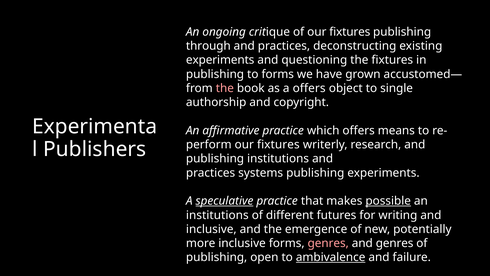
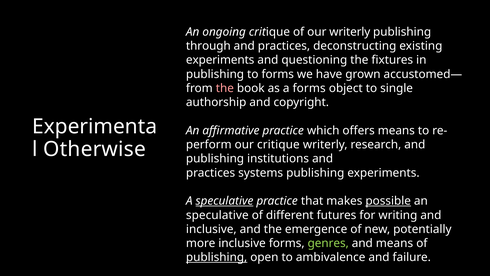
of our fixtures: fixtures -> writerly
a offers: offers -> forms
fixtures at (278, 144): fixtures -> critique
Publishers: Publishers -> Otherwise
institutions at (217, 215): institutions -> speculative
genres at (328, 243) colour: pink -> light green
and genres: genres -> means
publishing at (217, 257) underline: none -> present
ambivalence underline: present -> none
